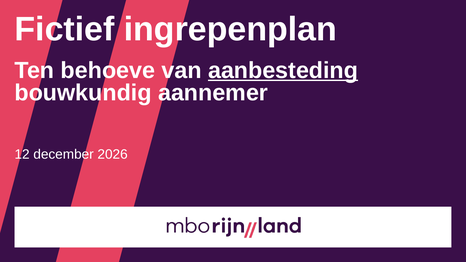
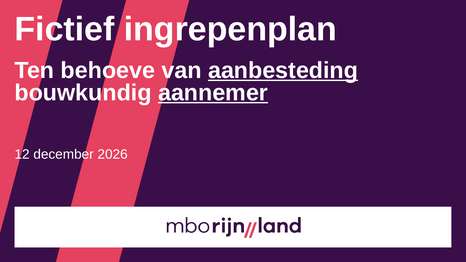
aannemer underline: none -> present
